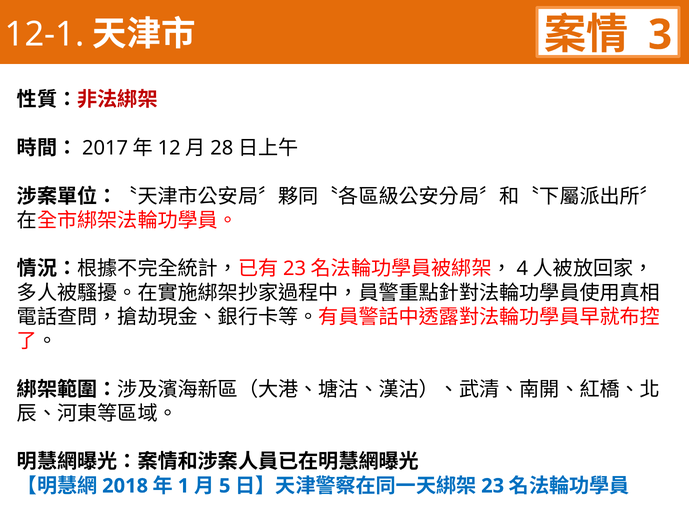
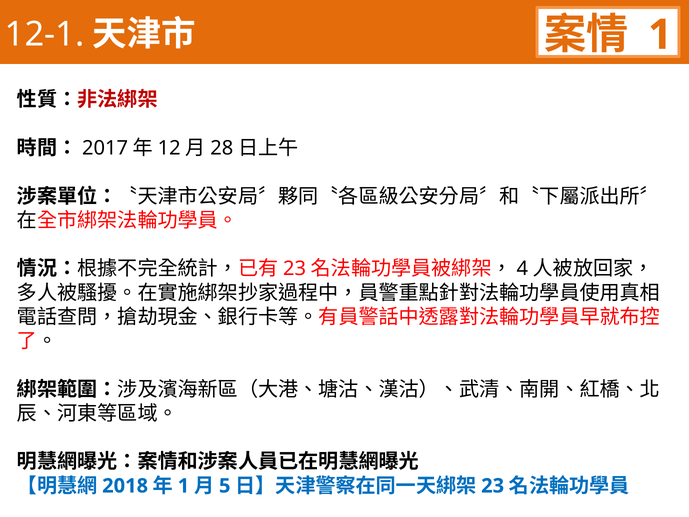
3 at (660, 35): 3 -> 1
